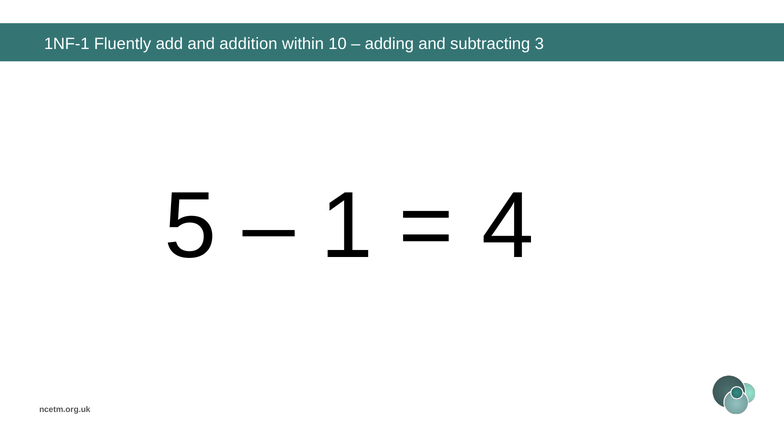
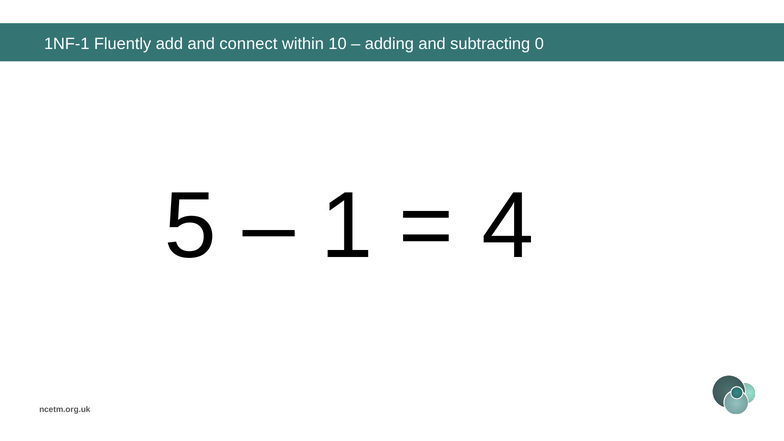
addition: addition -> connect
3: 3 -> 0
